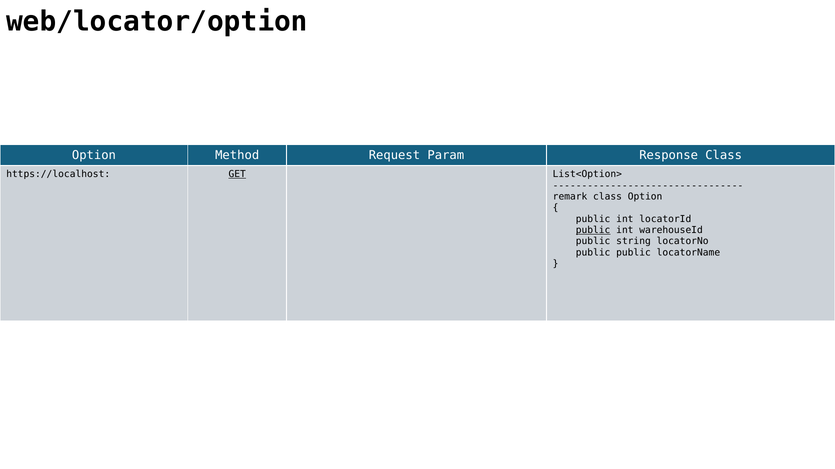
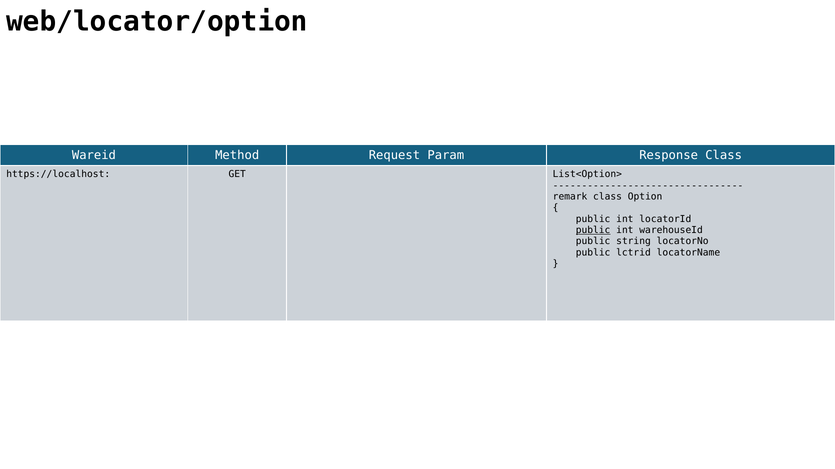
Option at (94, 155): Option -> Wareid
GET underline: present -> none
public public: public -> lctrid
